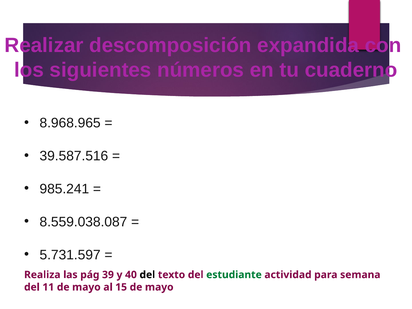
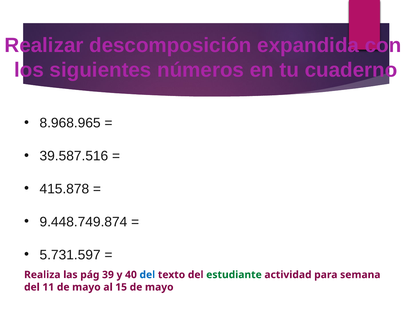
985.241: 985.241 -> 415.878
8.559.038.087: 8.559.038.087 -> 9.448.749.874
del at (147, 275) colour: black -> blue
